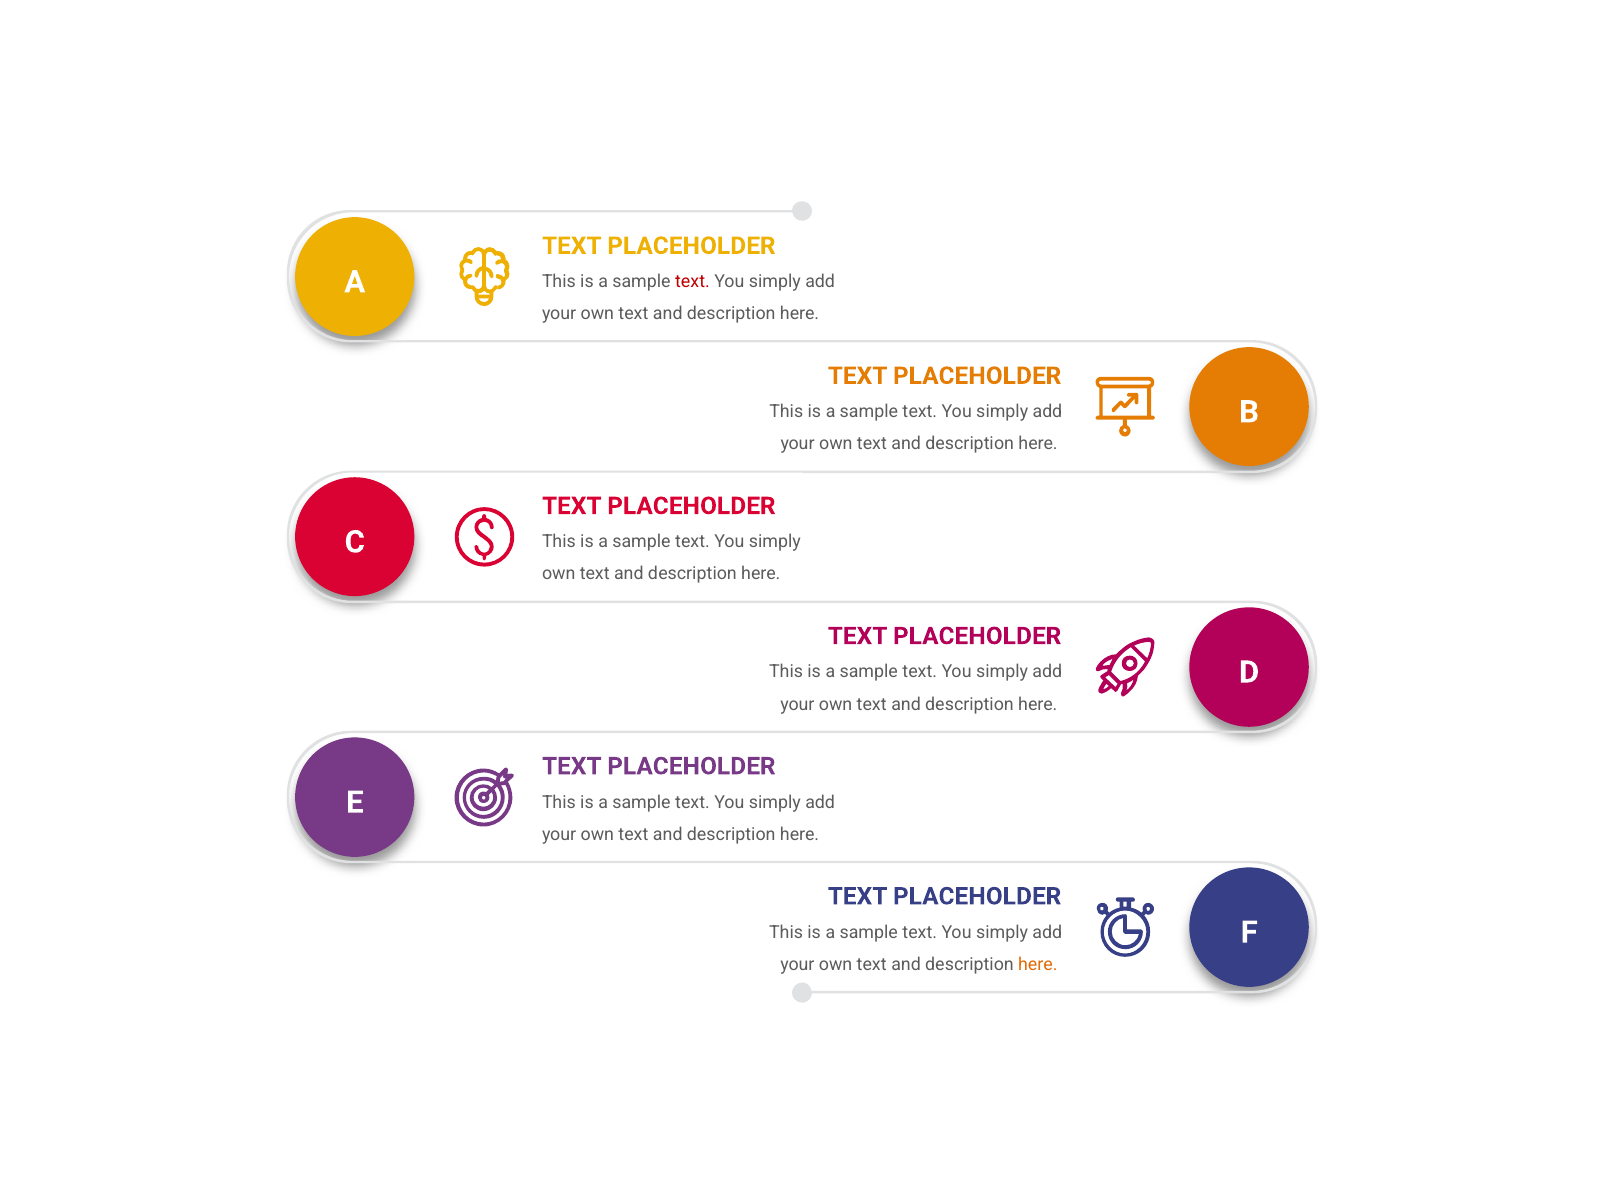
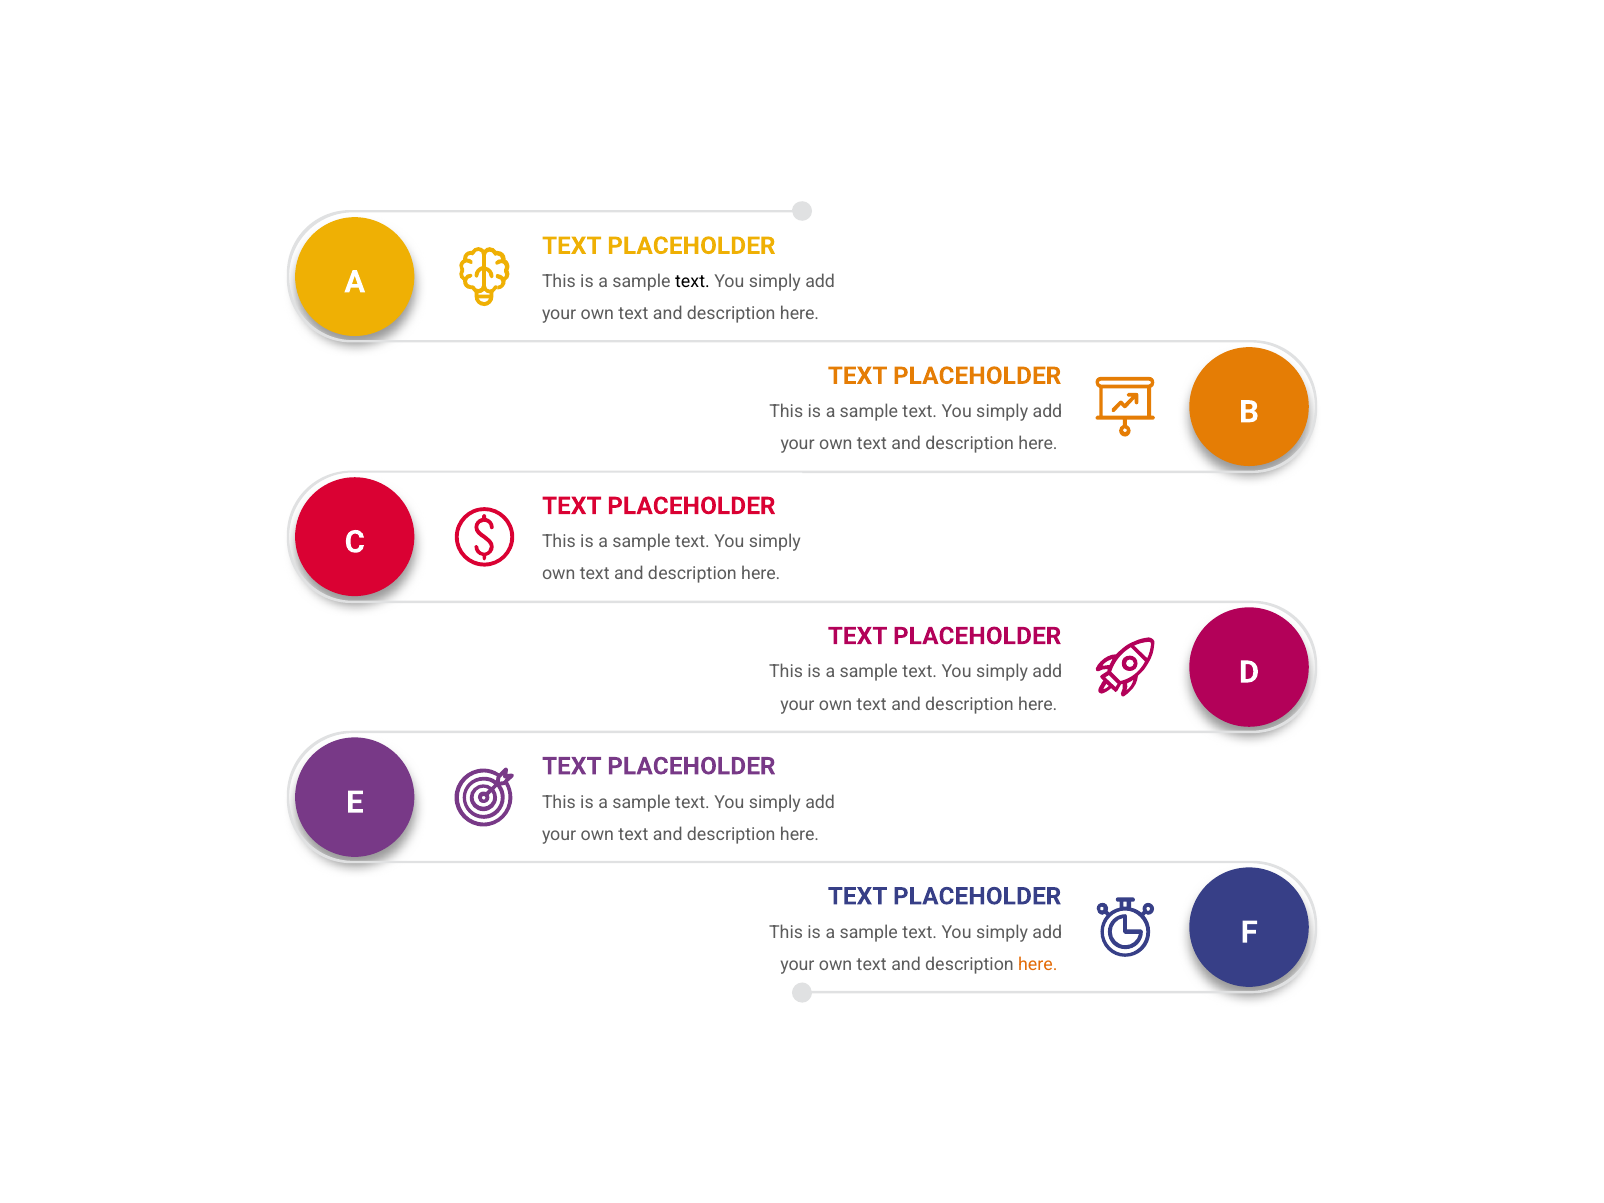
text at (692, 282) colour: red -> black
